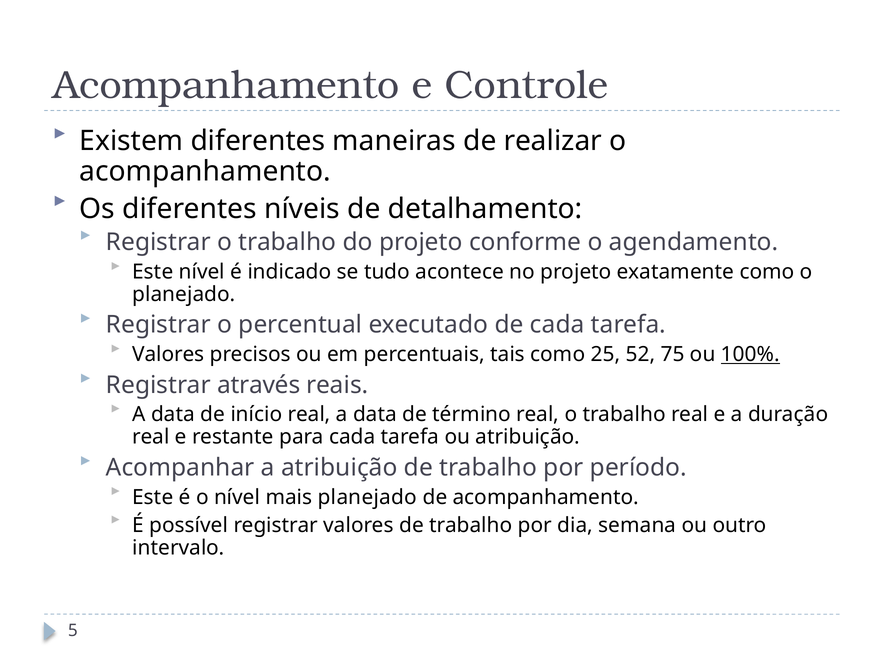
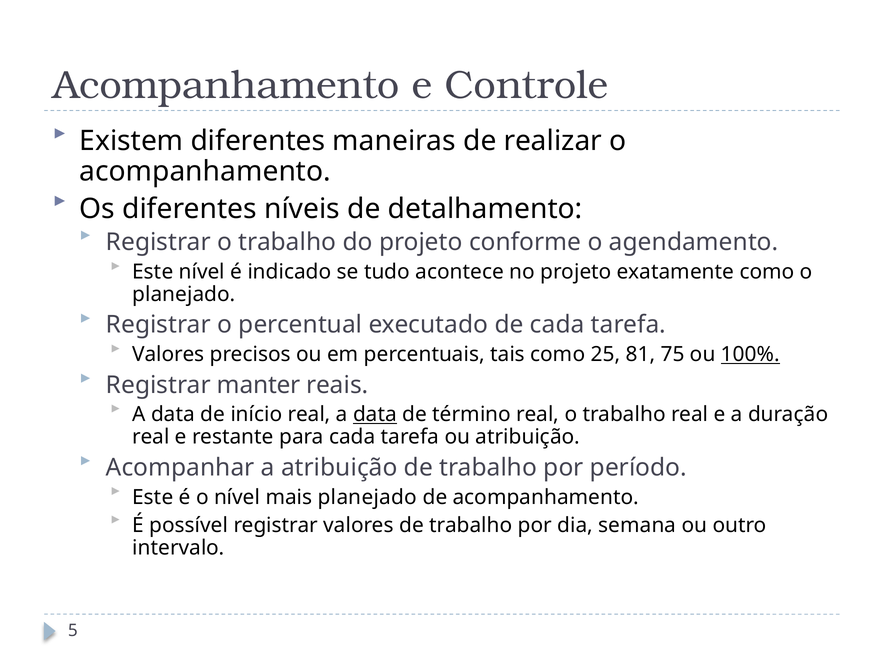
52: 52 -> 81
através: através -> manter
data at (375, 415) underline: none -> present
